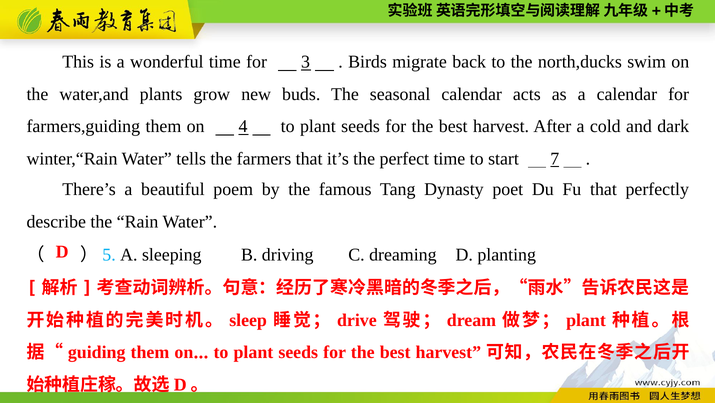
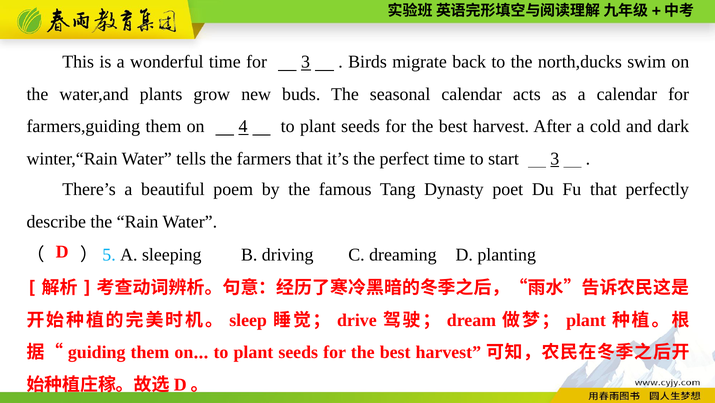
start 7: 7 -> 3
